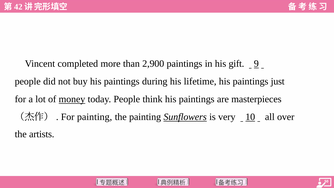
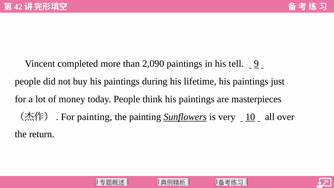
2,900: 2,900 -> 2,090
gift: gift -> tell
money underline: present -> none
artists: artists -> return
